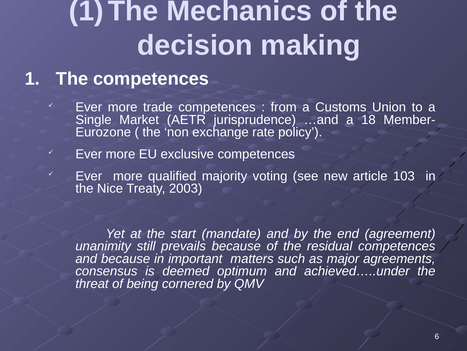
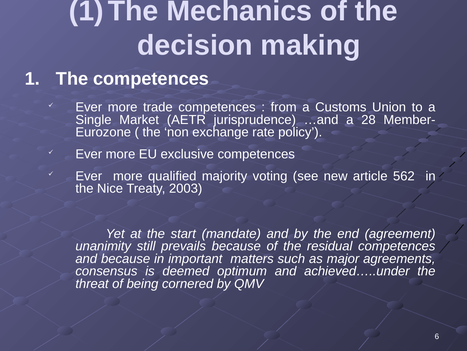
18: 18 -> 28
103: 103 -> 562
